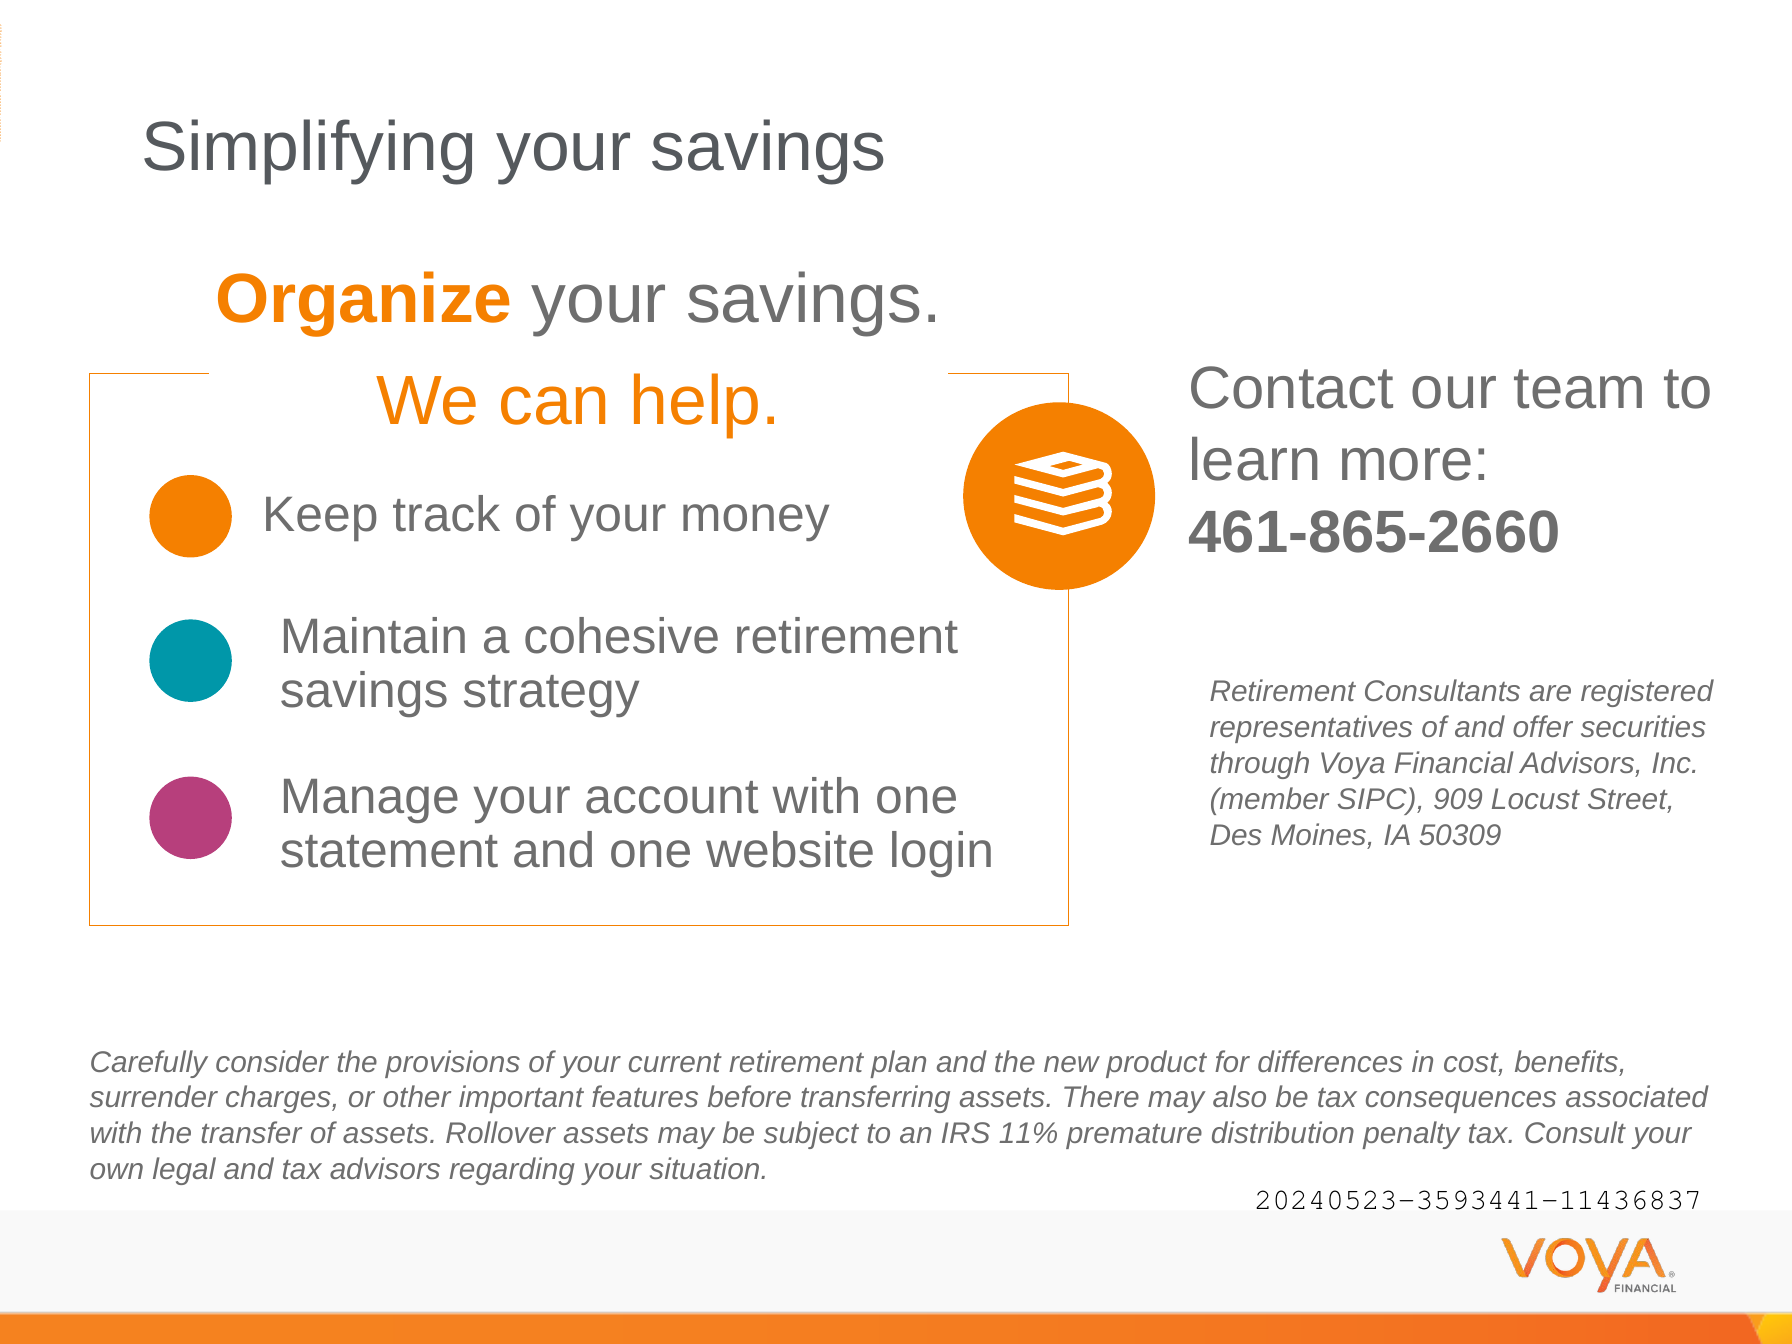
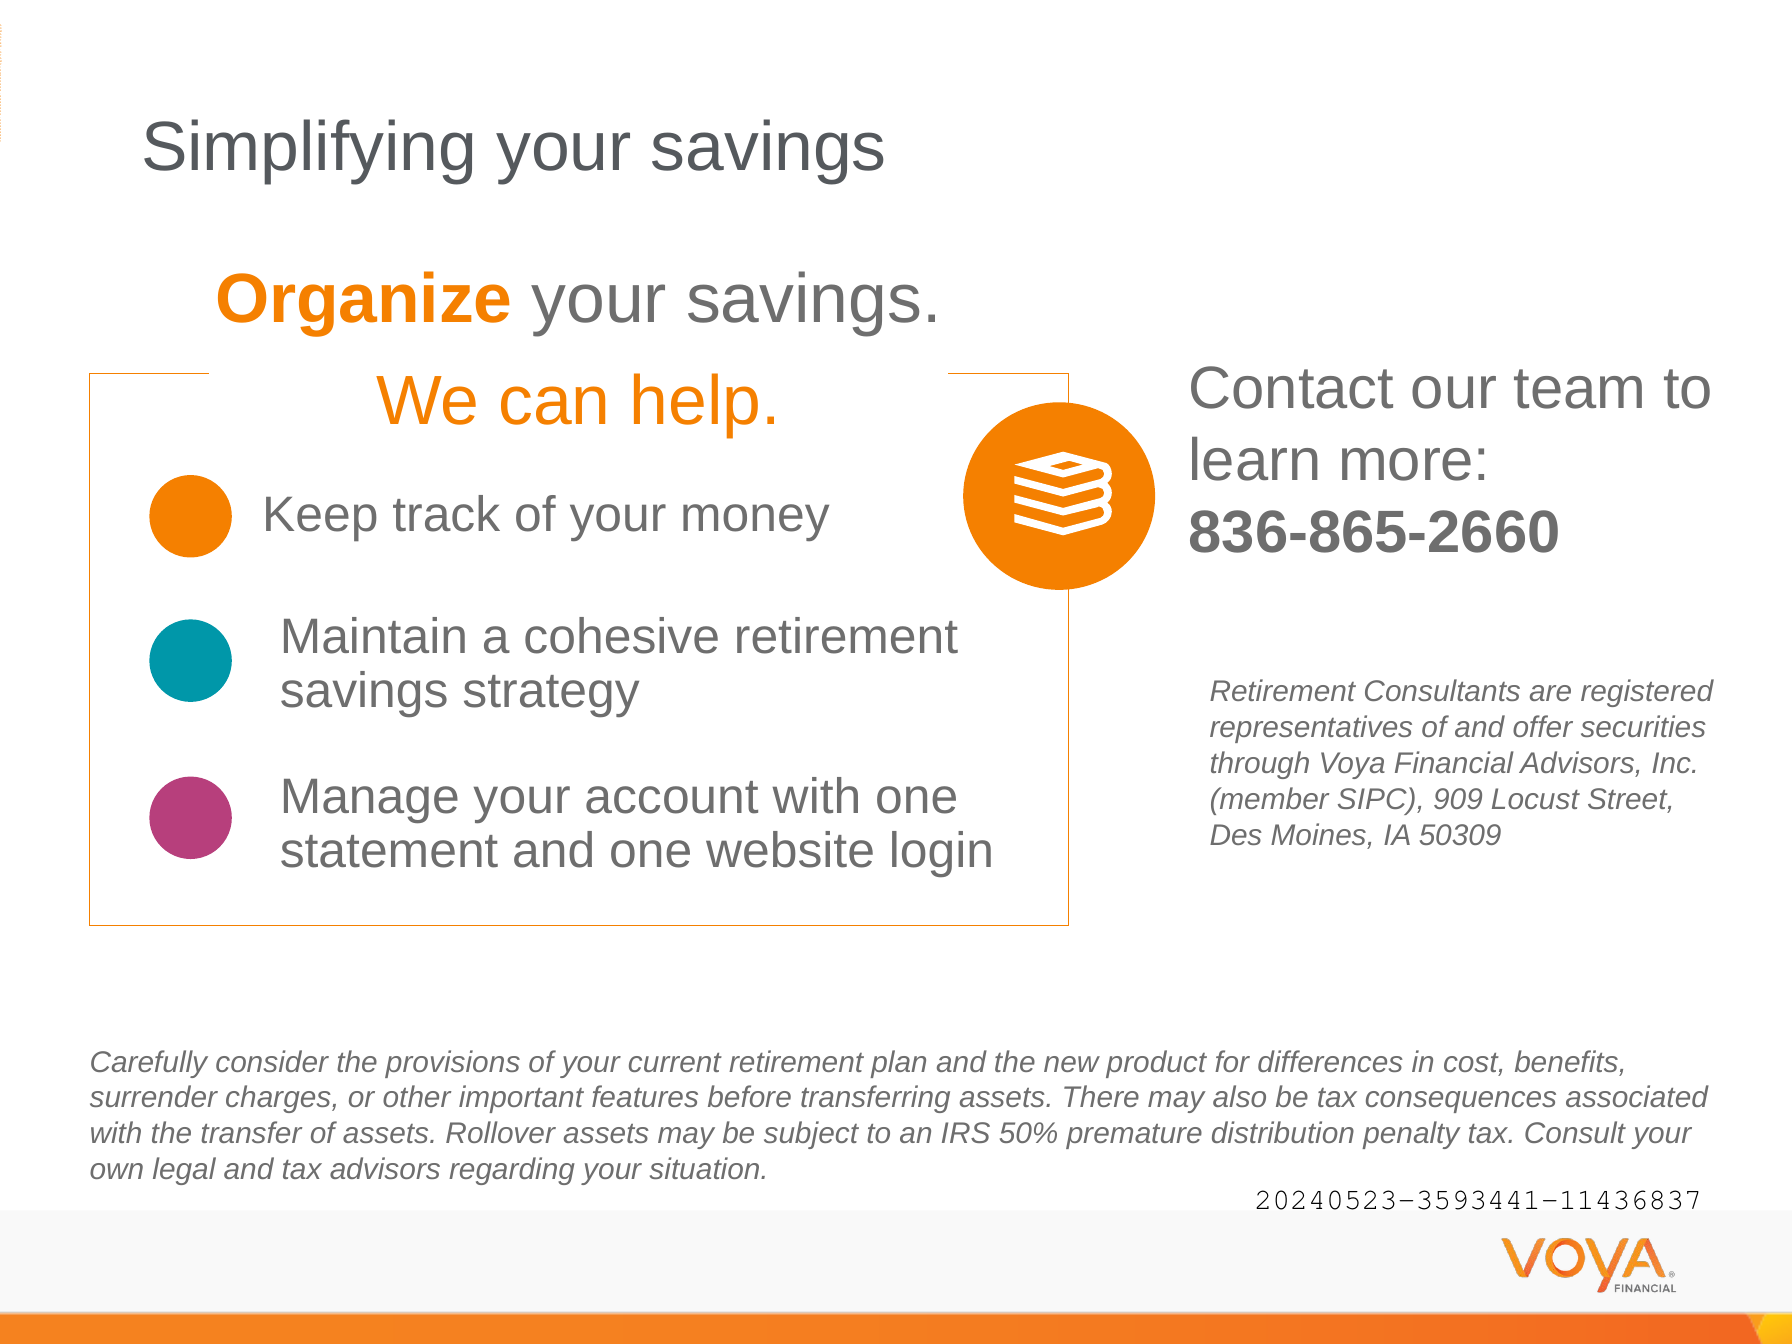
461-865-2660: 461-865-2660 -> 836-865-2660
11%: 11% -> 50%
